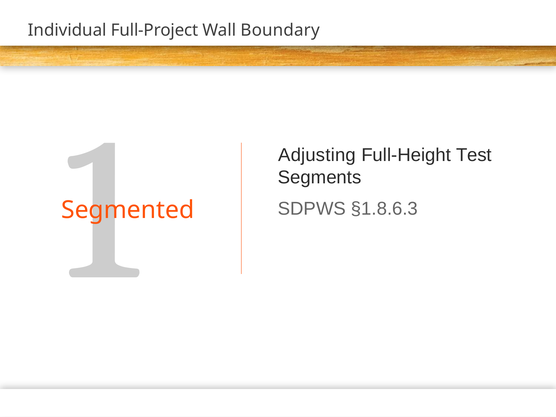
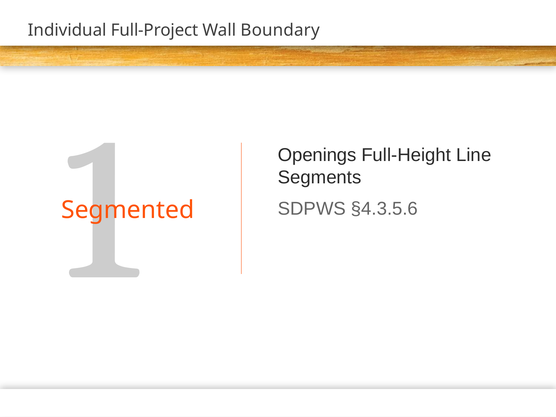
Adjusting: Adjusting -> Openings
Test: Test -> Line
§1.8.6.3: §1.8.6.3 -> §4.3.5.6
